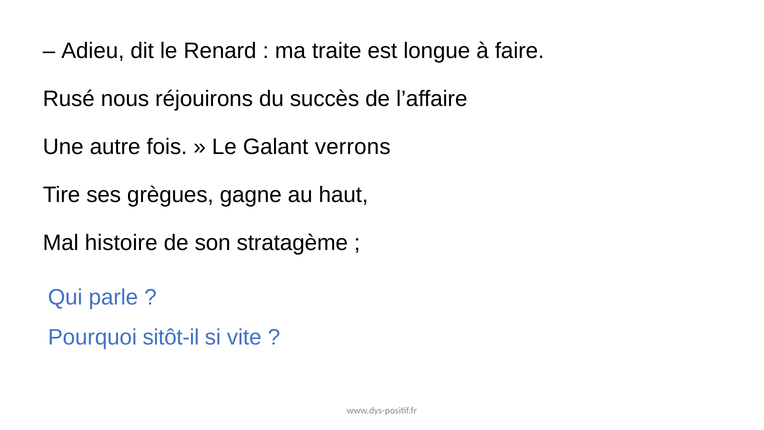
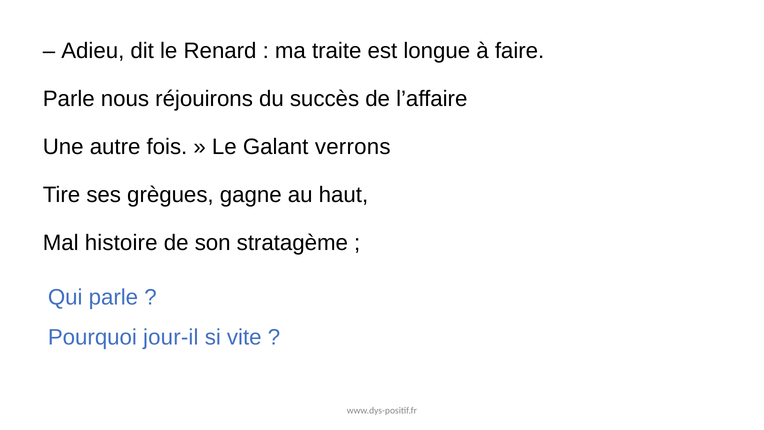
Rusé at (69, 99): Rusé -> Parle
sitôt-il: sitôt-il -> jour-il
